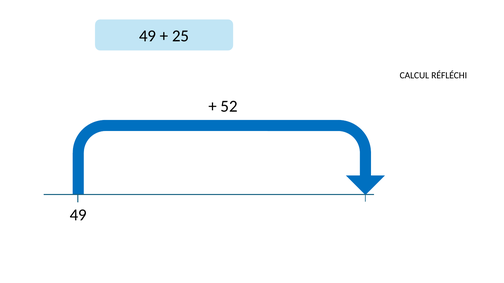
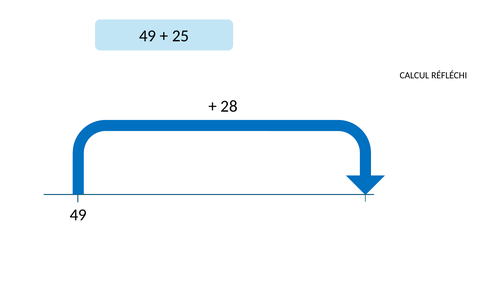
52: 52 -> 28
